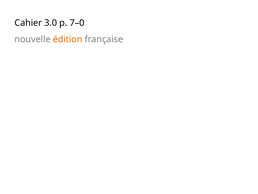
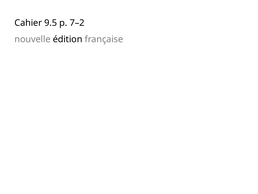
3.0: 3.0 -> 9.5
7–0: 7–0 -> 7–2
édition colour: orange -> black
